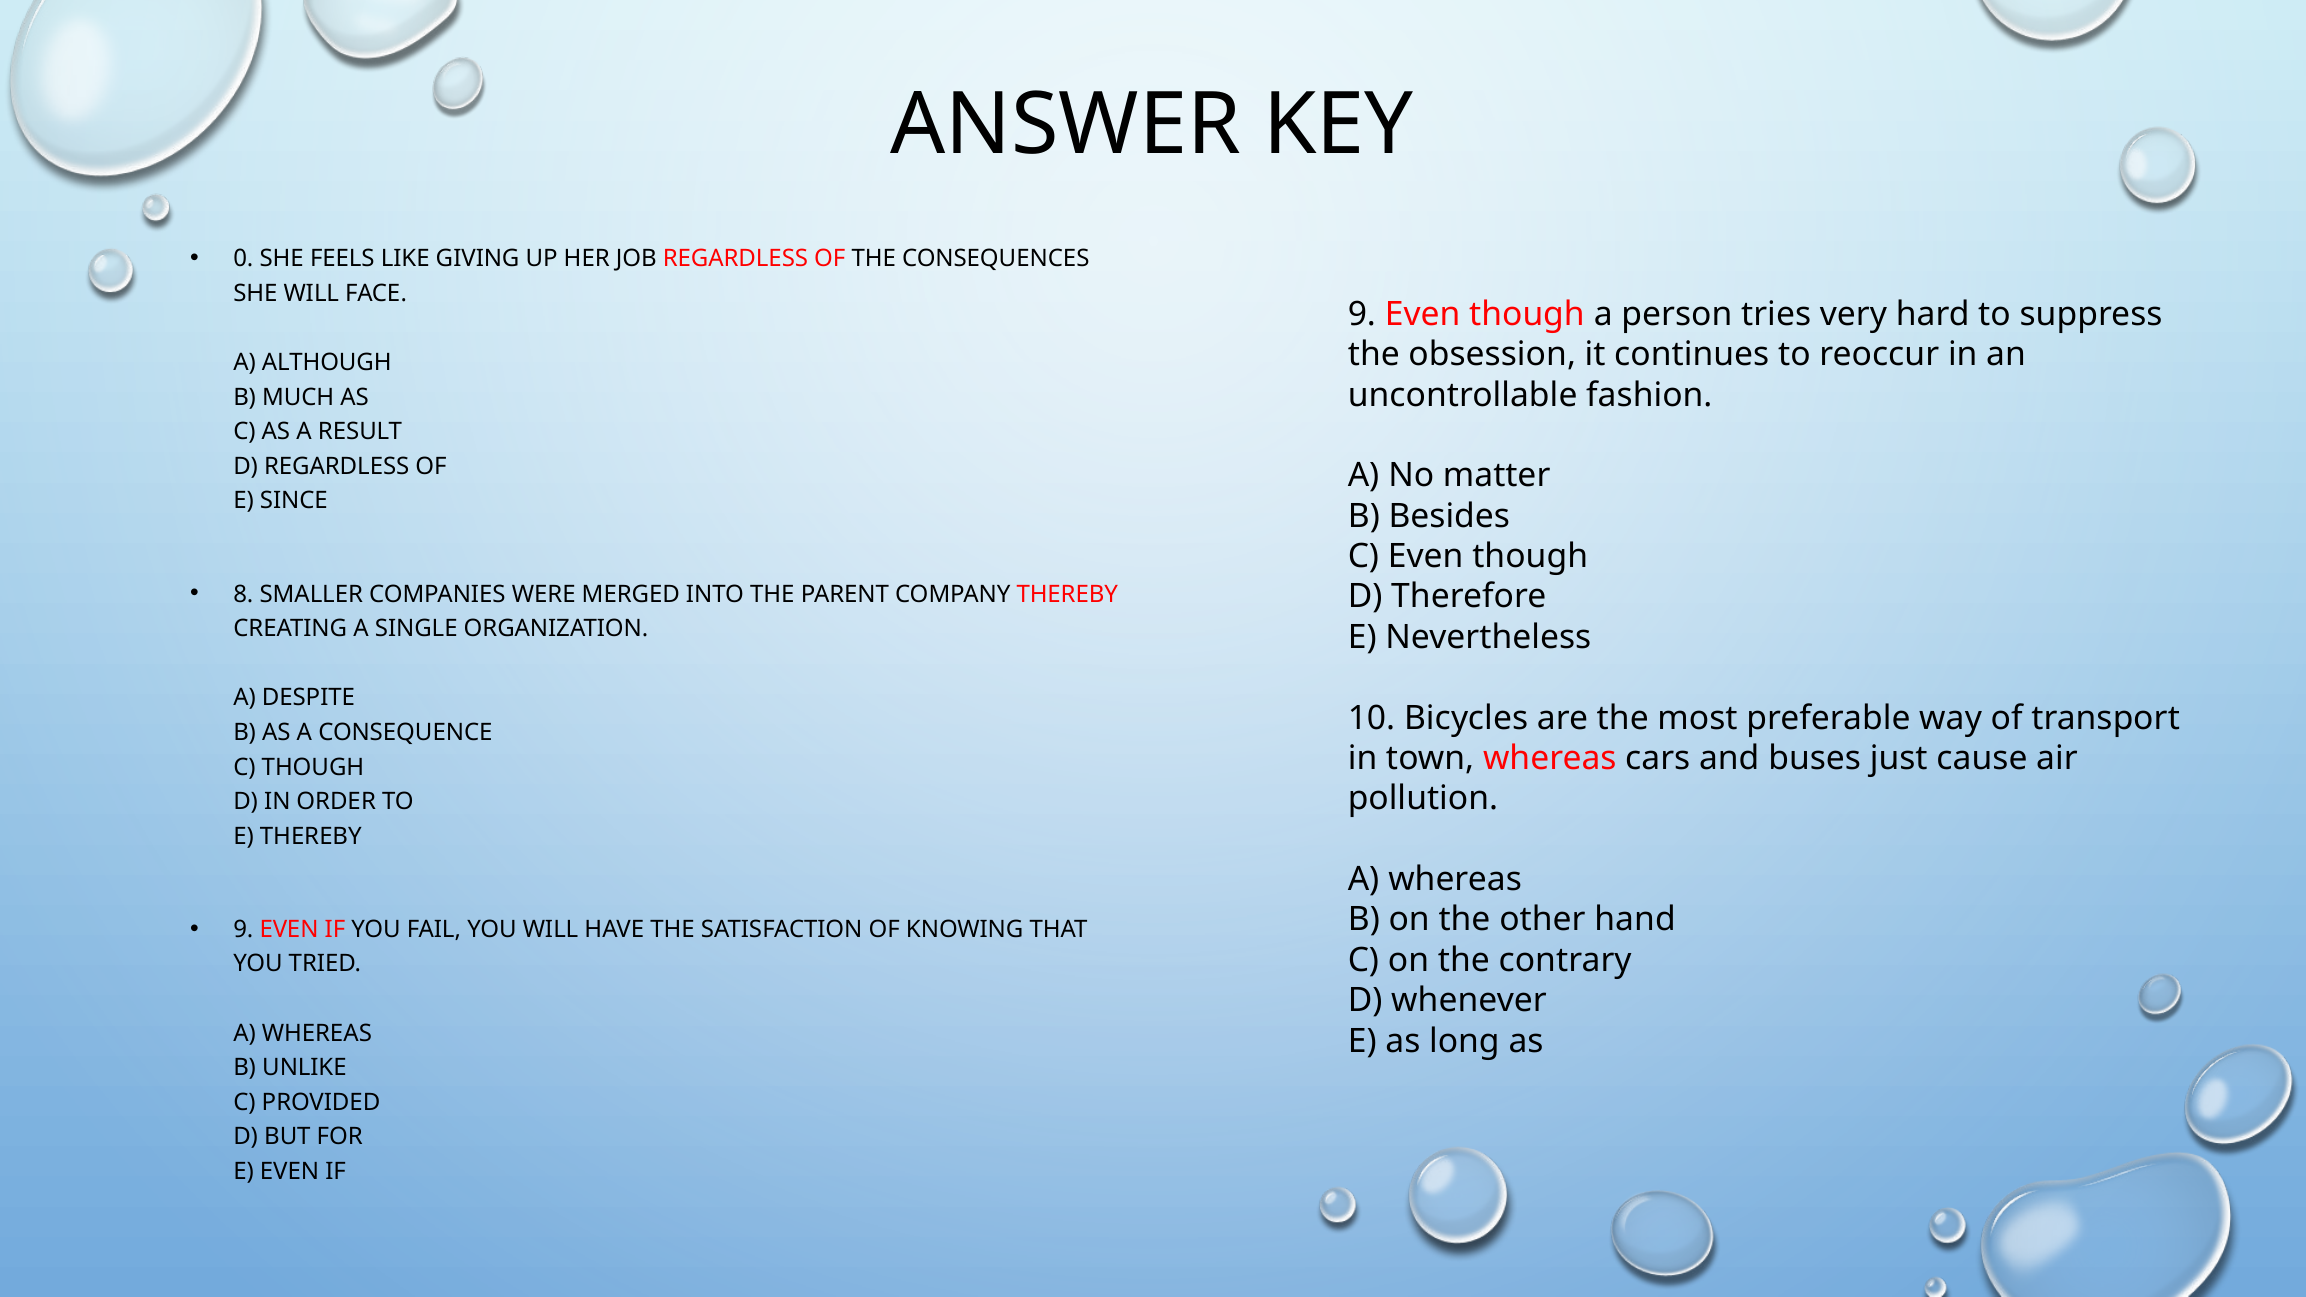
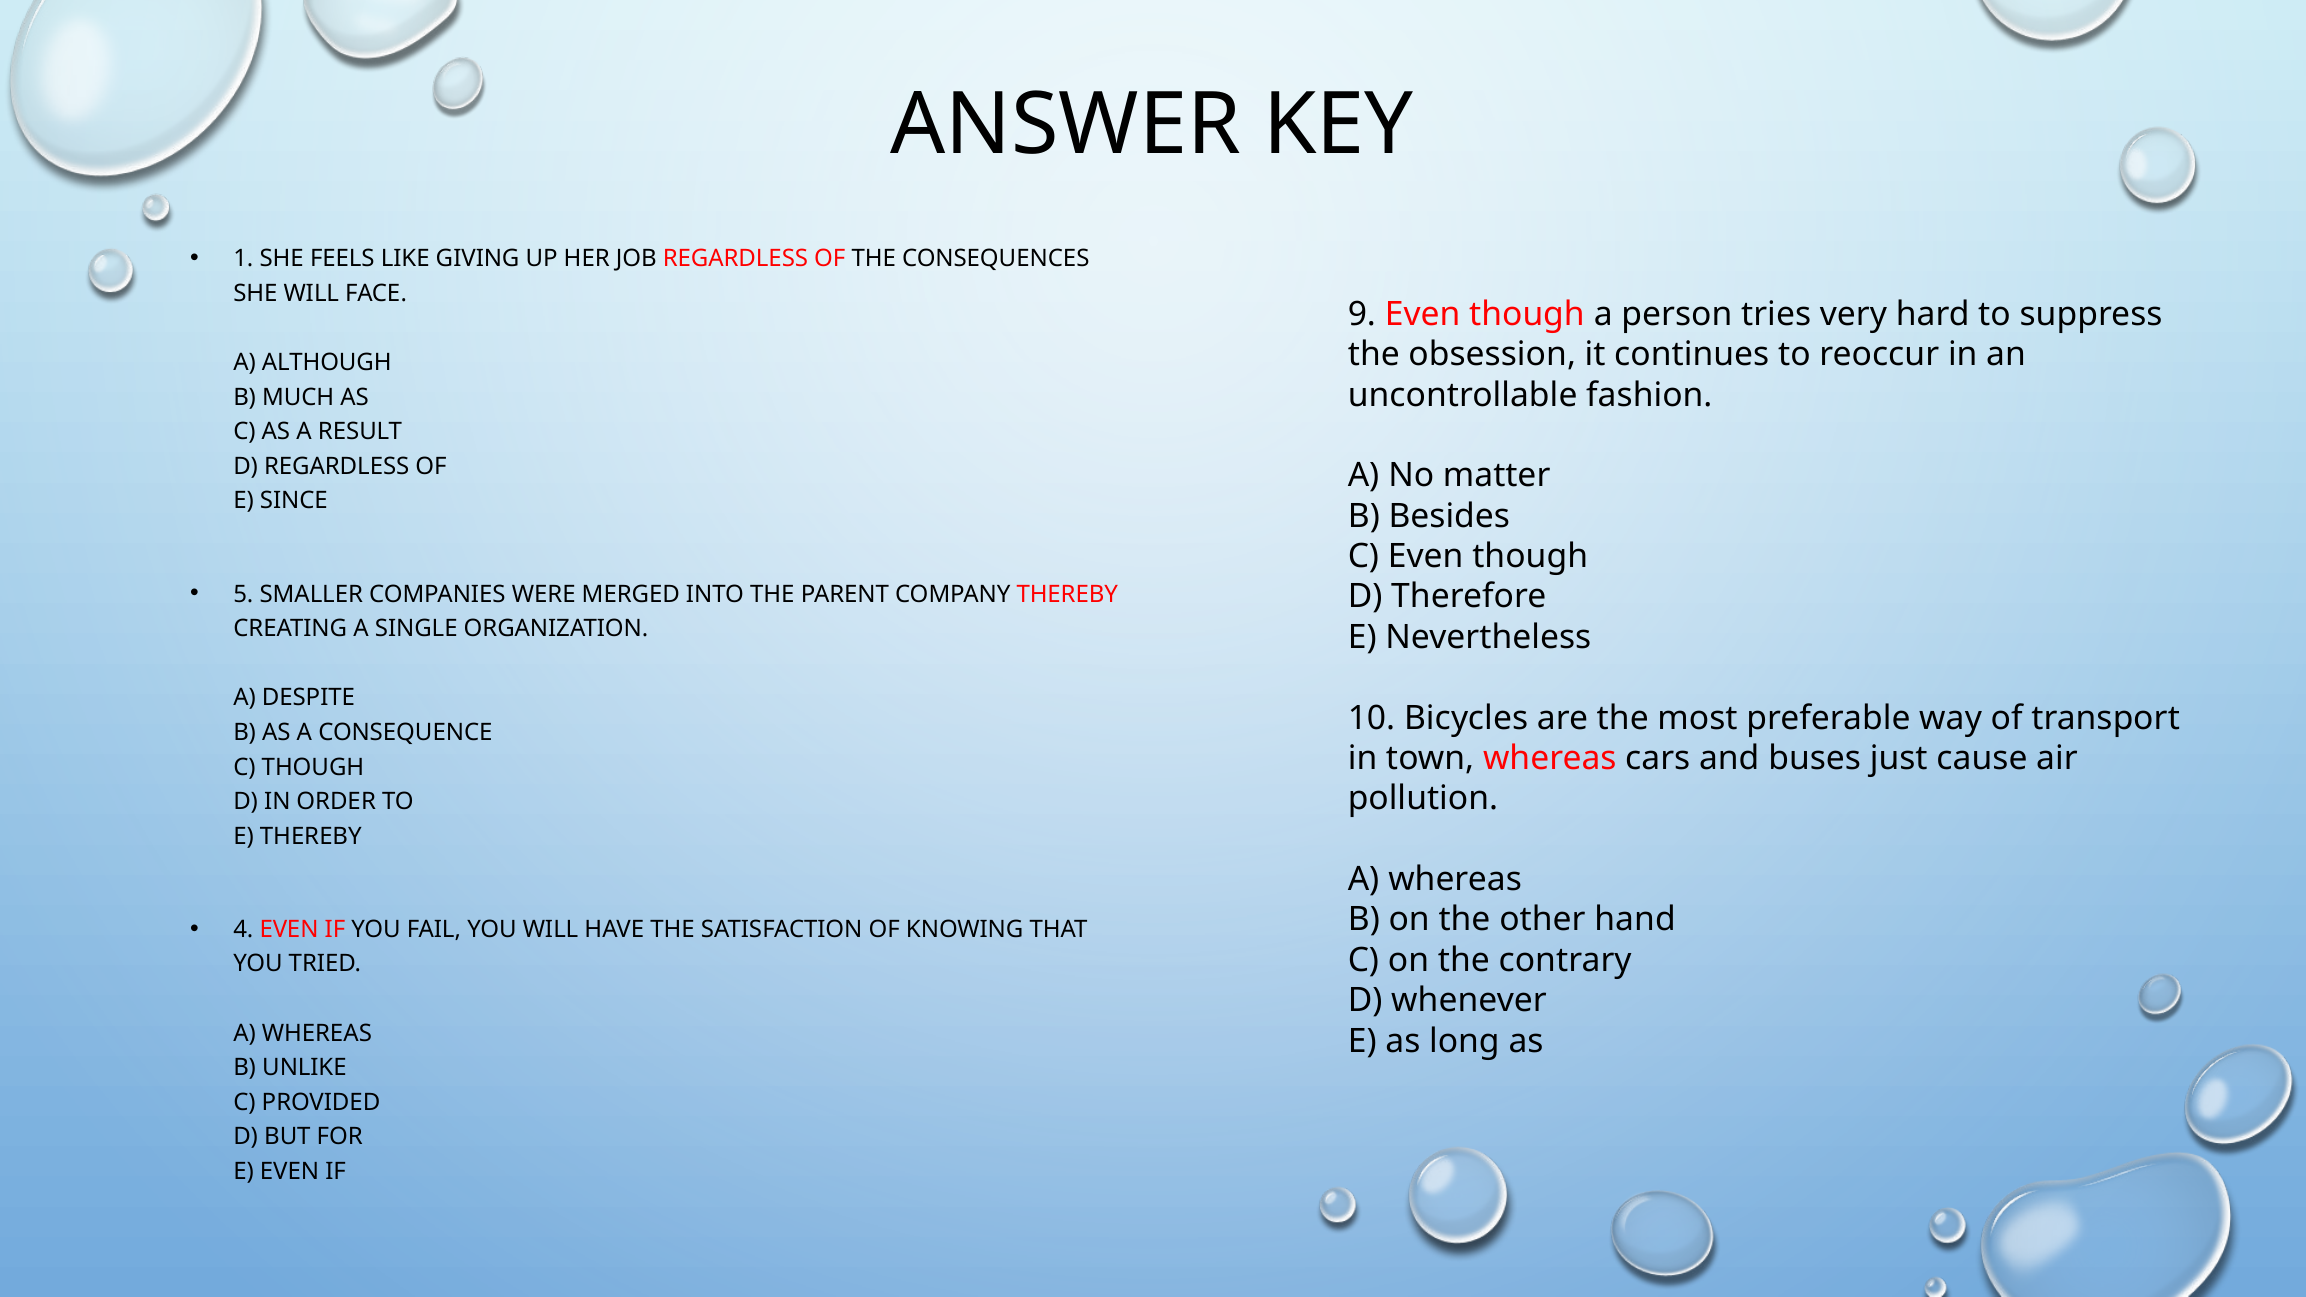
0: 0 -> 1
8: 8 -> 5
9 at (243, 930): 9 -> 4
